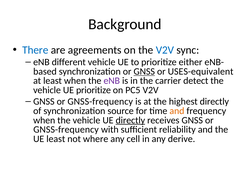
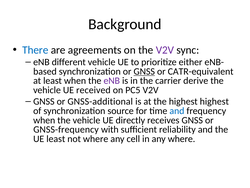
V2V at (165, 50) colour: blue -> purple
USES-equivalent: USES-equivalent -> CATR-equivalent
detect: detect -> derive
UE prioritize: prioritize -> received
GNSS-frequency at (100, 101): GNSS-frequency -> GNSS-additional
highest directly: directly -> highest
and at (177, 111) colour: orange -> blue
directly at (130, 120) underline: present -> none
any derive: derive -> where
